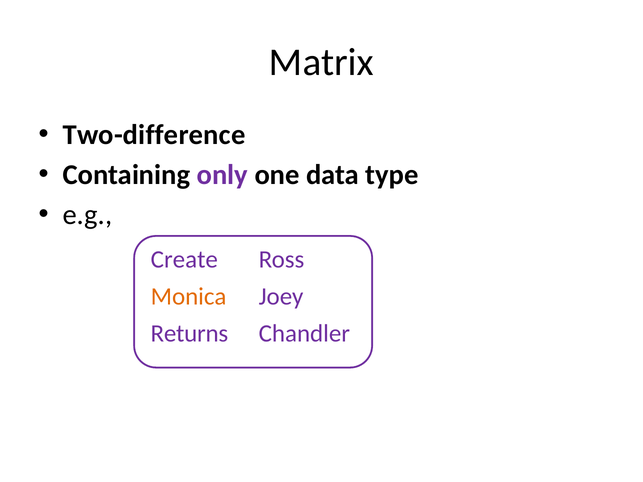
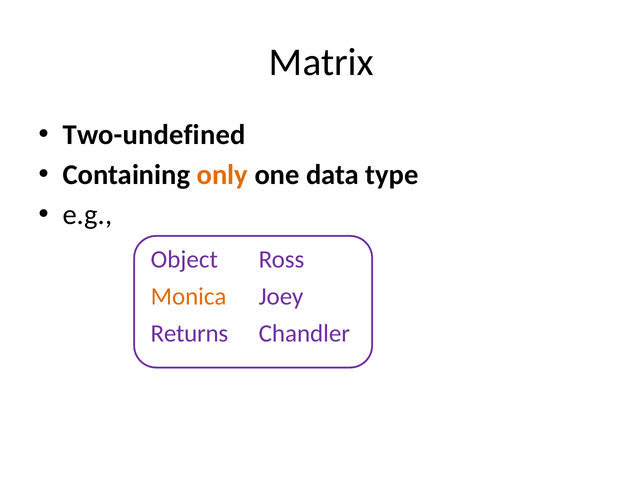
Two-difference: Two-difference -> Two-undefined
only colour: purple -> orange
Create: Create -> Object
